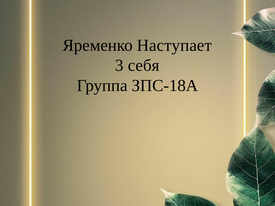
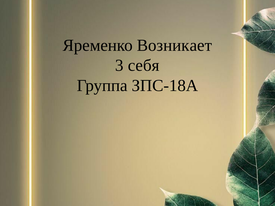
Наступает: Наступает -> Возникает
